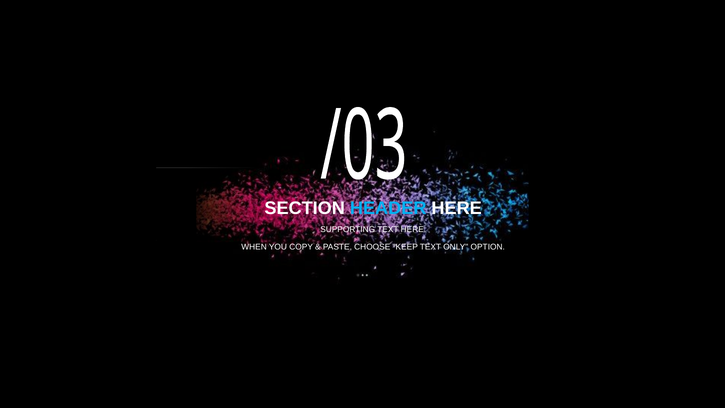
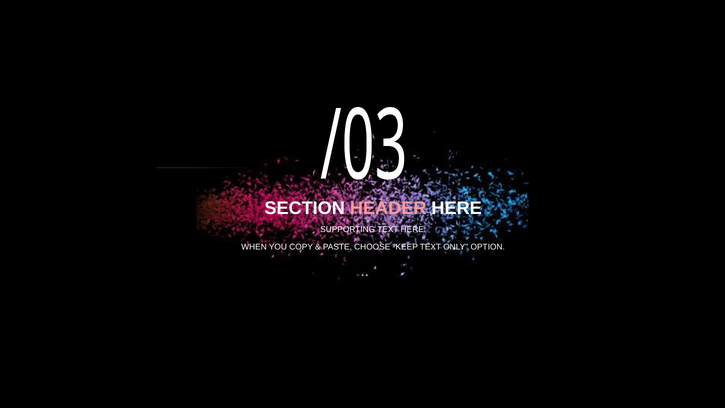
HEADER colour: light blue -> pink
